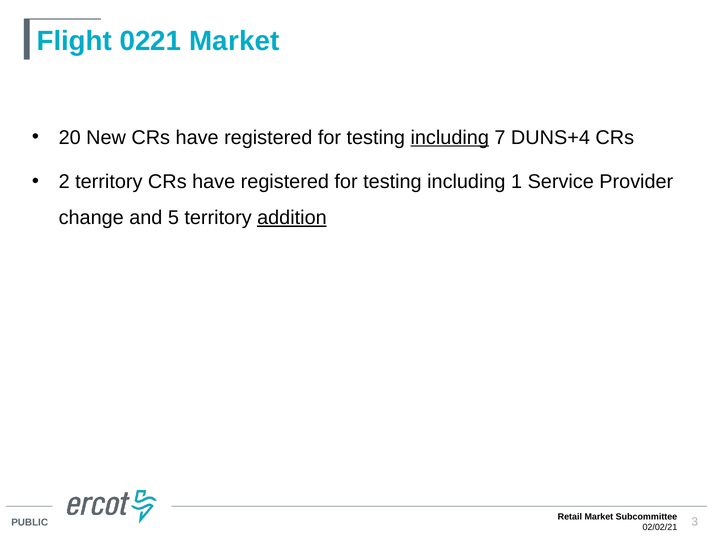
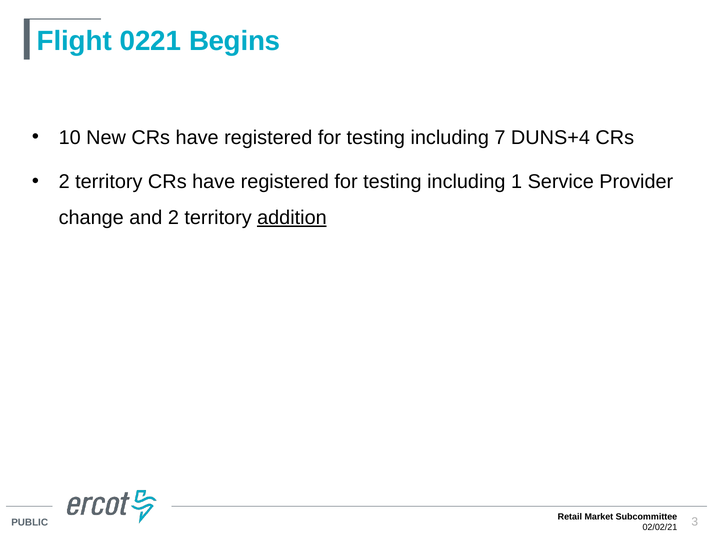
0221 Market: Market -> Begins
20: 20 -> 10
including at (450, 137) underline: present -> none
and 5: 5 -> 2
